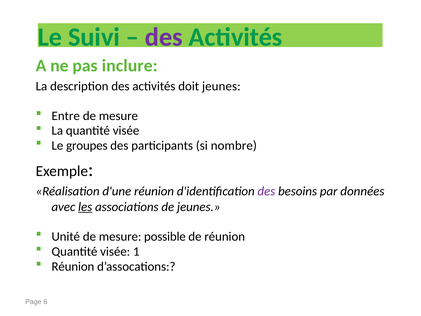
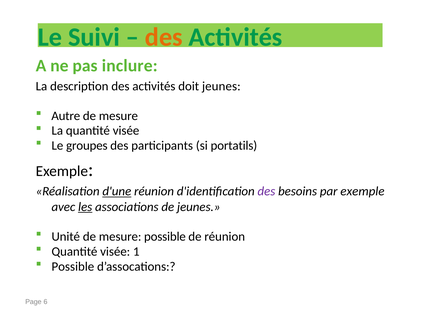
des at (164, 37) colour: purple -> orange
Entre: Entre -> Autre
nombre: nombre -> portatils
d'une underline: none -> present
par données: données -> exemple
Réunion at (73, 266): Réunion -> Possible
